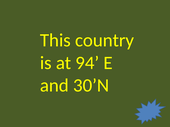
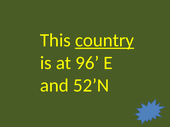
country underline: none -> present
94: 94 -> 96
30’N: 30’N -> 52’N
